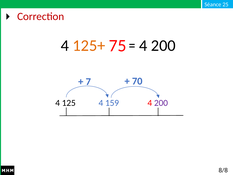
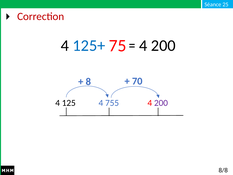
125+ colour: orange -> blue
7: 7 -> 8
159: 159 -> 755
